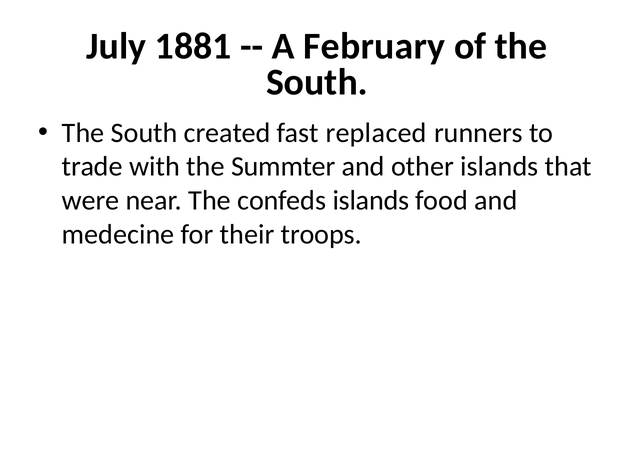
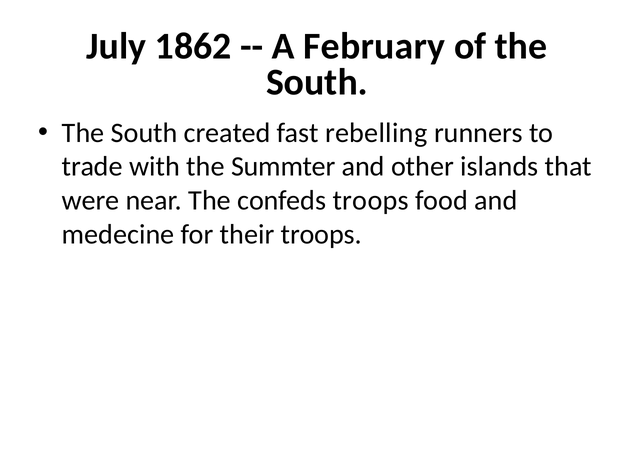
1881: 1881 -> 1862
replaced: replaced -> rebelling
confeds islands: islands -> troops
